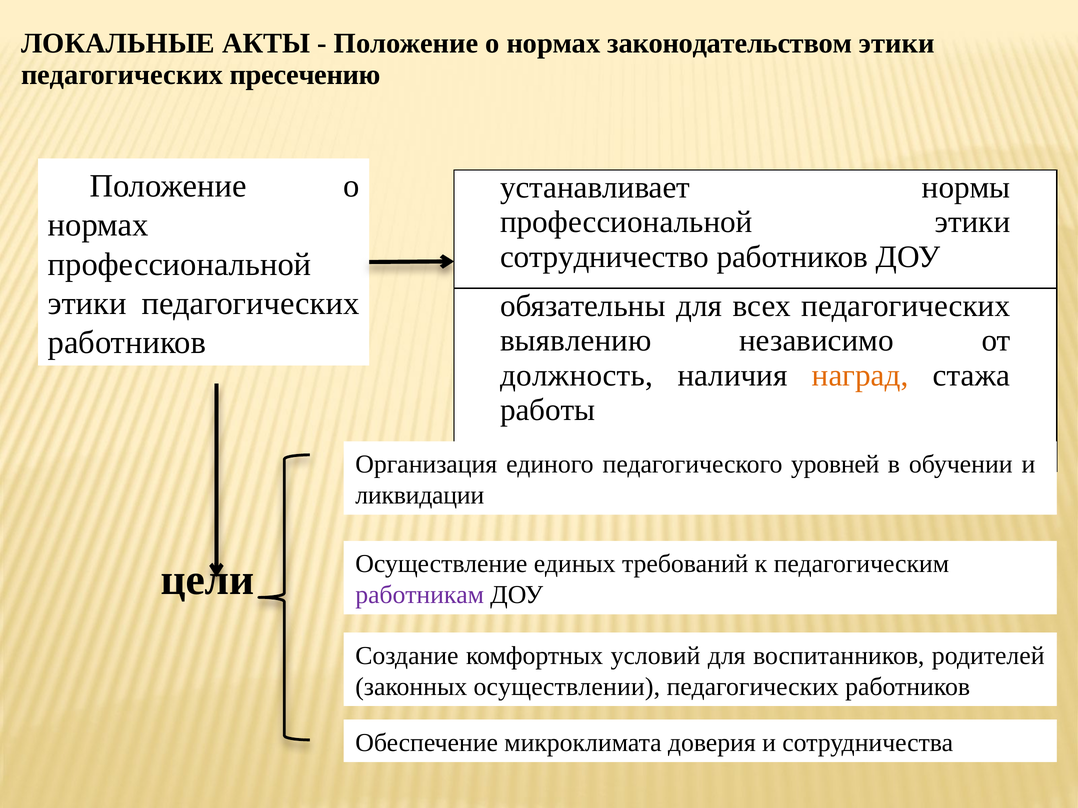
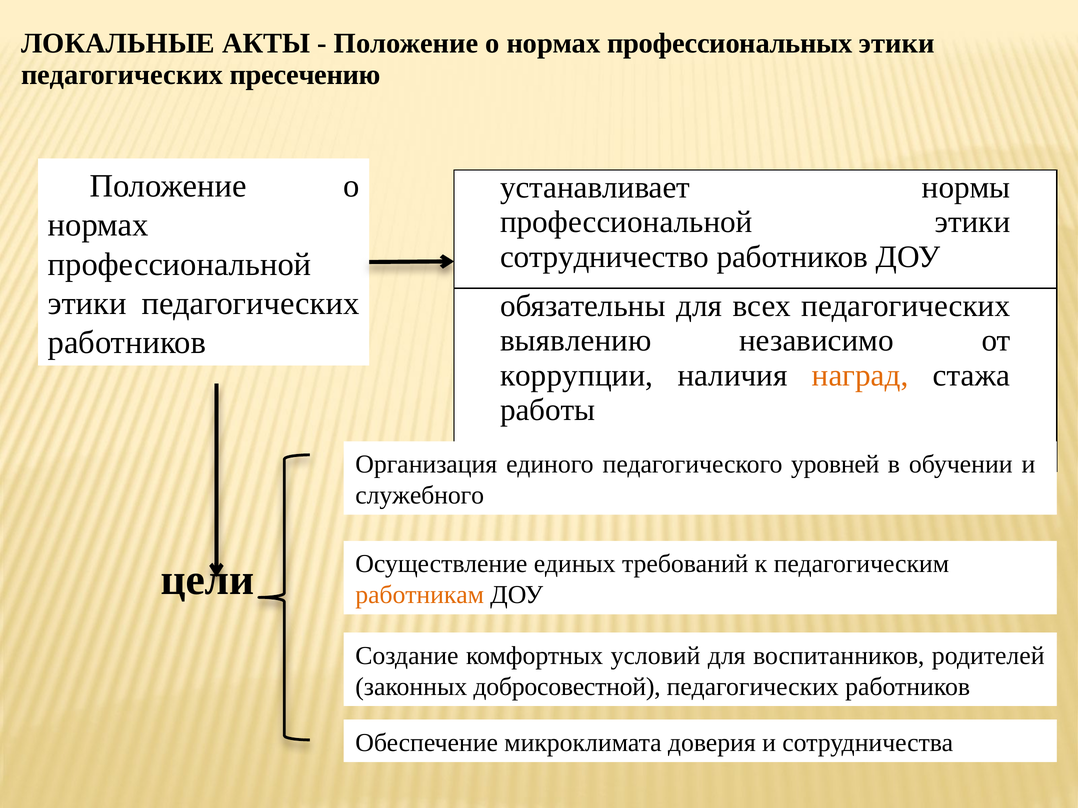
законодательством: законодательством -> профессиональных
должность: должность -> коррупции
ликвидации: ликвидации -> служебного
работникам colour: purple -> orange
осуществлении: осуществлении -> добросовестной
